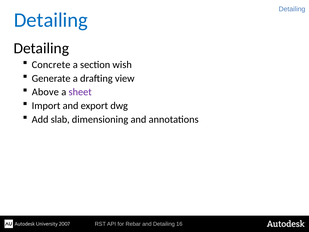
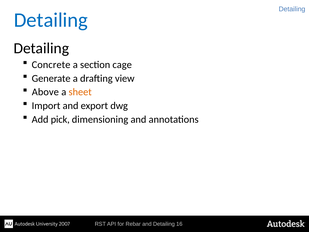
wish: wish -> cage
sheet colour: purple -> orange
slab: slab -> pick
